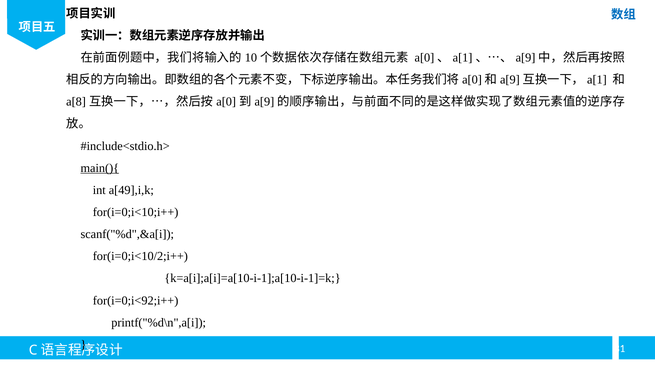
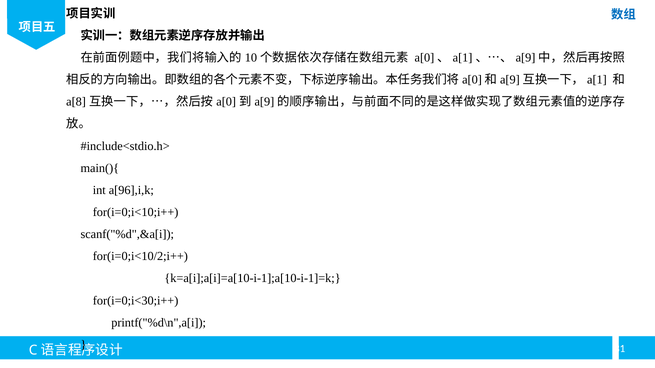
main(){ underline: present -> none
a[49],i,k: a[49],i,k -> a[96],i,k
for(i=0;i<92;i++: for(i=0;i<92;i++ -> for(i=0;i<30;i++
